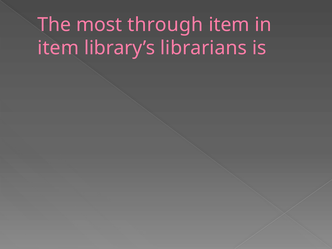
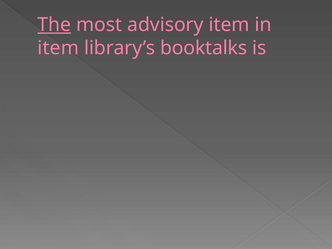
The underline: none -> present
through: through -> advisory
librarians: librarians -> booktalks
